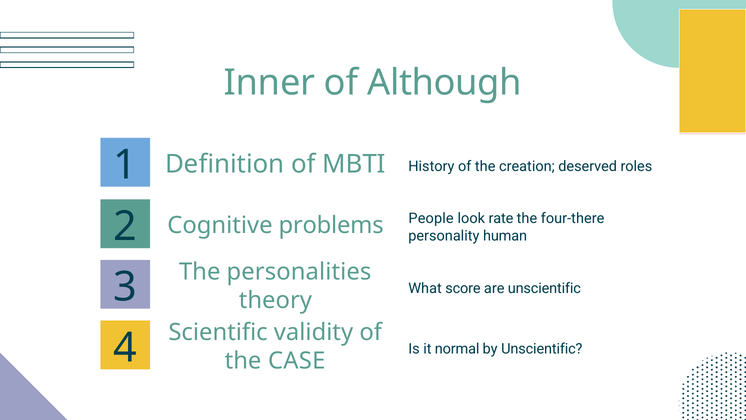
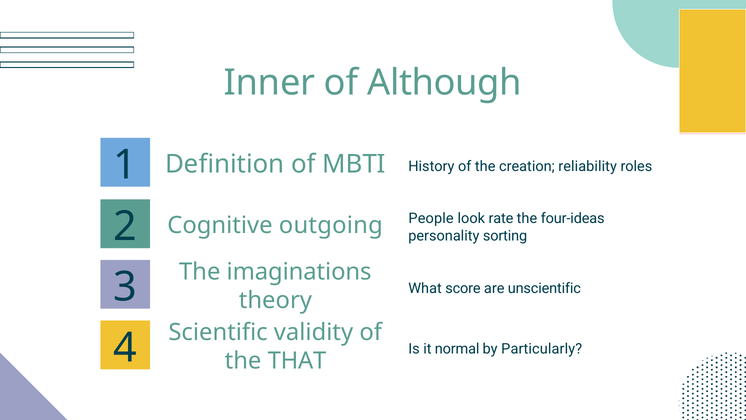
deserved: deserved -> reliability
four-there: four-there -> four-ideas
problems: problems -> outgoing
human: human -> sorting
personalities: personalities -> imaginations
by Unscientific: Unscientific -> Particularly
CASE: CASE -> THAT
